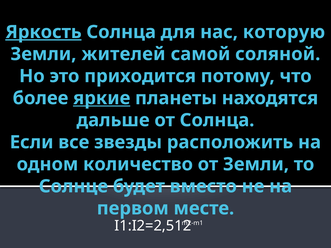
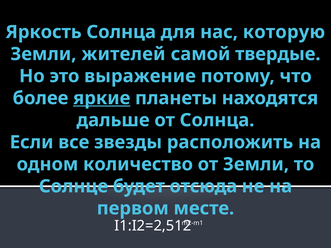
Яркость underline: present -> none
соляной: соляной -> твердые
приходится: приходится -> выражение
вместо: вместо -> отсюда
